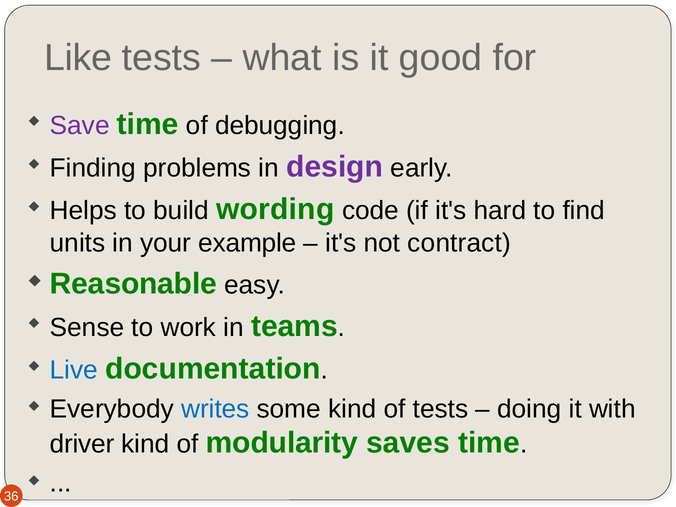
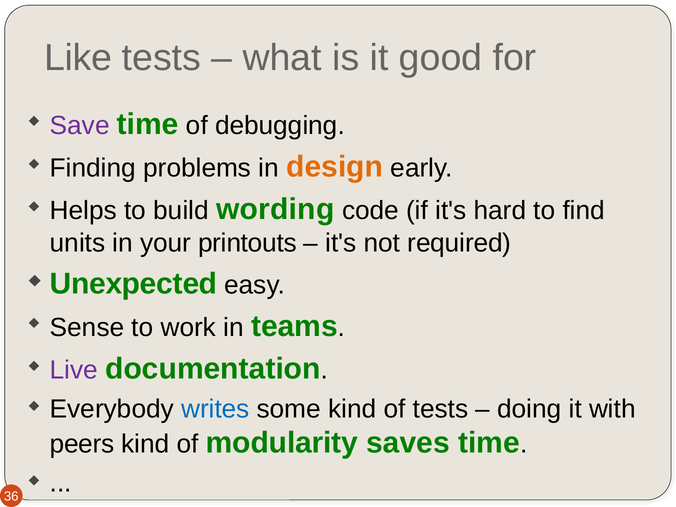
design colour: purple -> orange
example: example -> printouts
contract: contract -> required
Reasonable: Reasonable -> Unexpected
Live colour: blue -> purple
driver: driver -> peers
